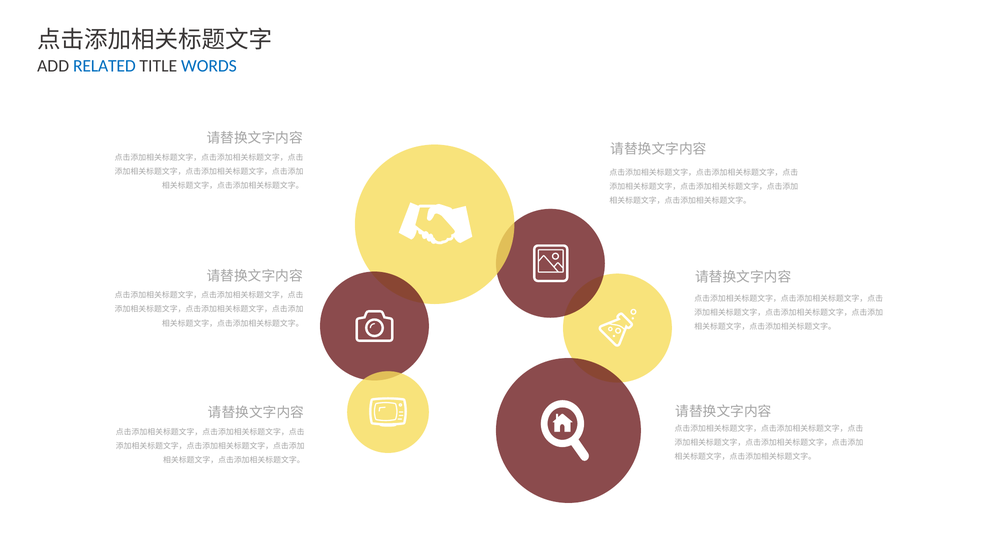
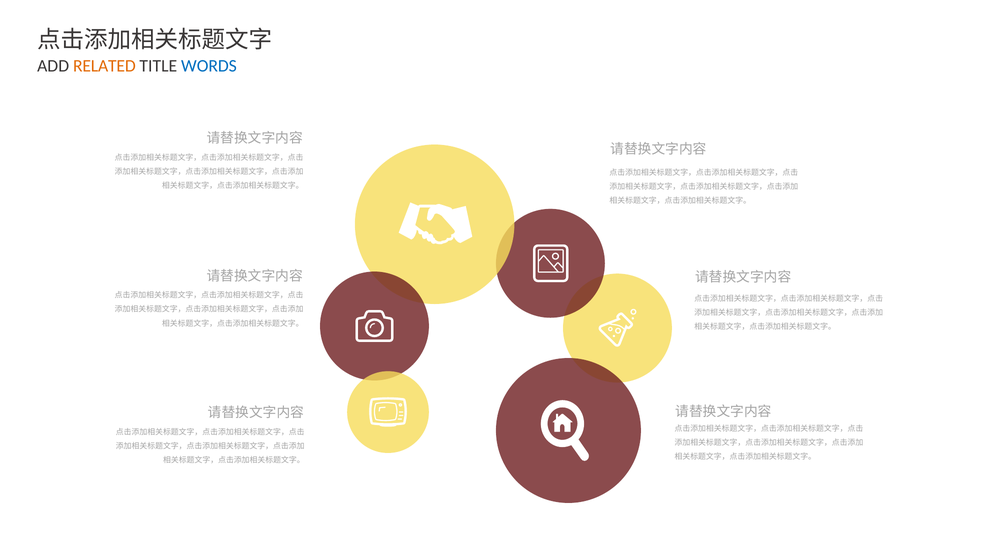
RELATED colour: blue -> orange
